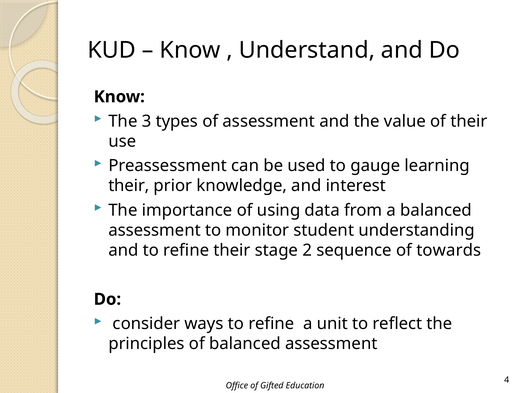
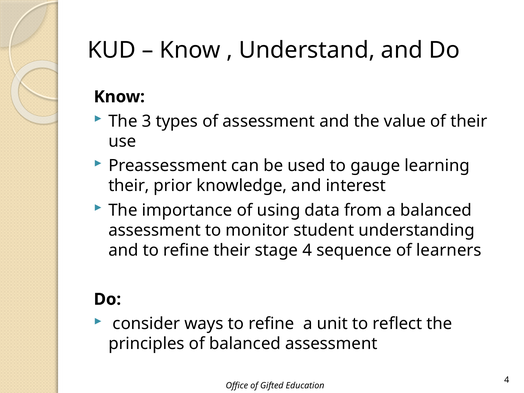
stage 2: 2 -> 4
towards: towards -> learners
